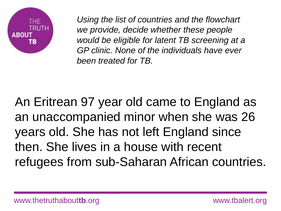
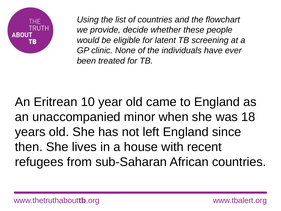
97: 97 -> 10
26: 26 -> 18
